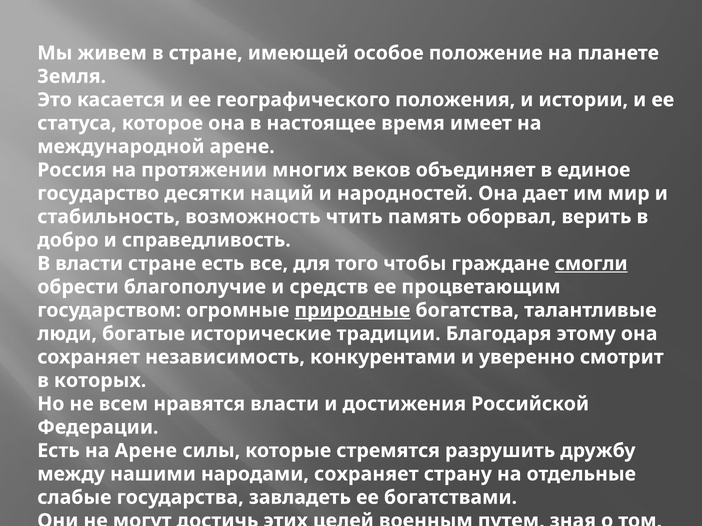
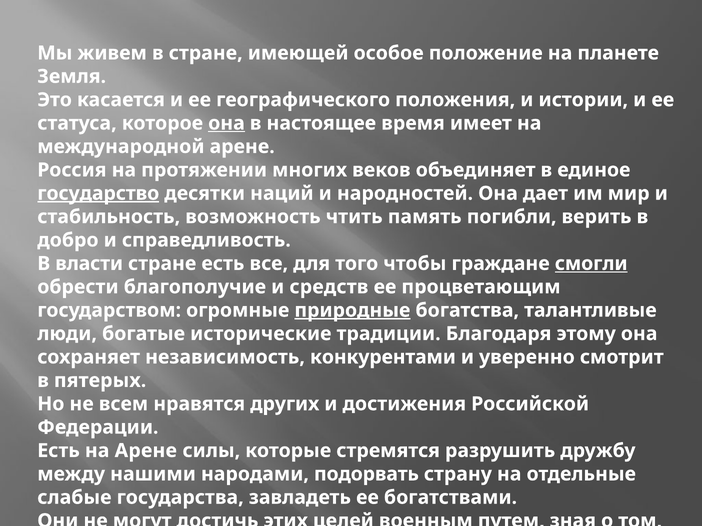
она at (226, 123) underline: none -> present
государство underline: none -> present
оборвал: оборвал -> погибли
которых: которых -> пятерых
нравятся власти: власти -> других
народами сохраняет: сохраняет -> подорвать
